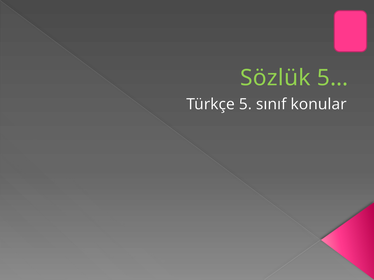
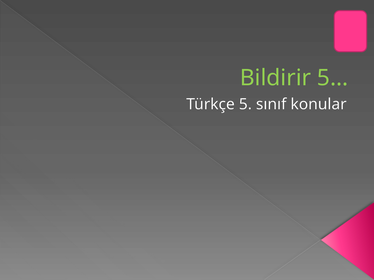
Sözlük: Sözlük -> Bildirir
